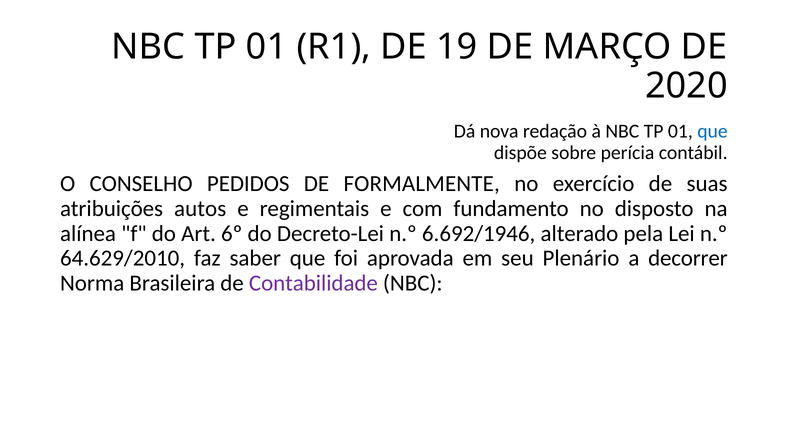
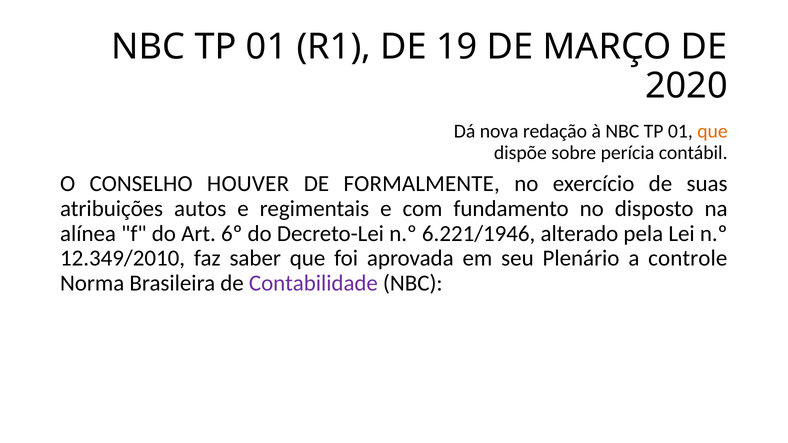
que at (713, 131) colour: blue -> orange
PEDIDOS: PEDIDOS -> HOUVER
6.692/1946: 6.692/1946 -> 6.221/1946
64.629/2010: 64.629/2010 -> 12.349/2010
decorrer: decorrer -> controle
